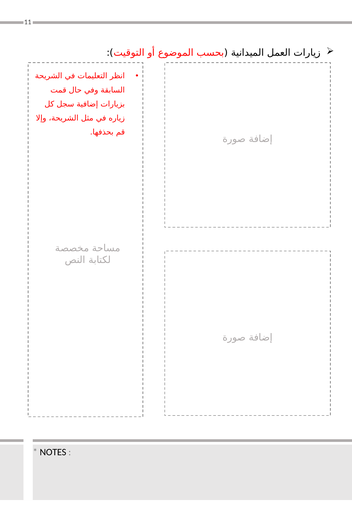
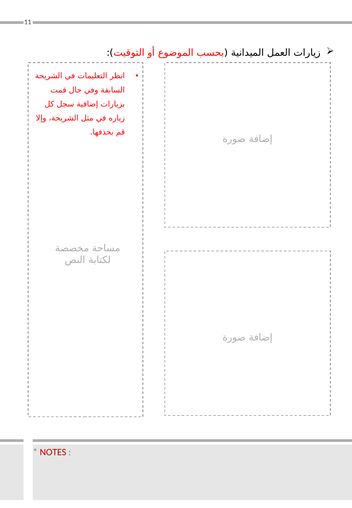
NOTES colour: black -> red
